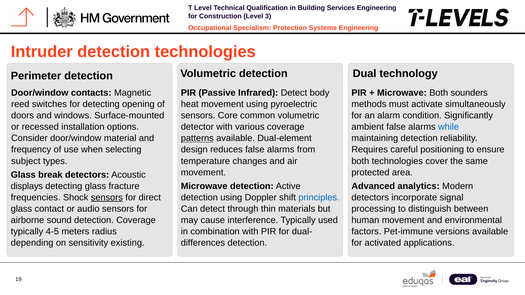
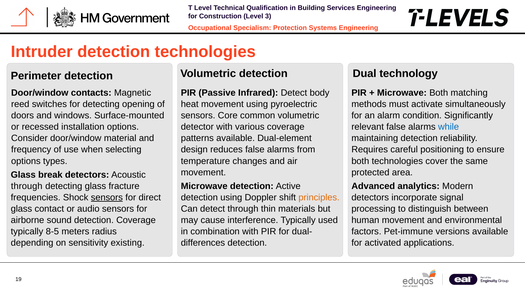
sounders: sounders -> matching
ambient: ambient -> relevant
patterns underline: present -> none
subject at (26, 161): subject -> options
displays at (27, 186): displays -> through
principles colour: blue -> orange
4-5: 4-5 -> 8-5
